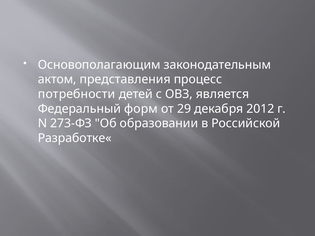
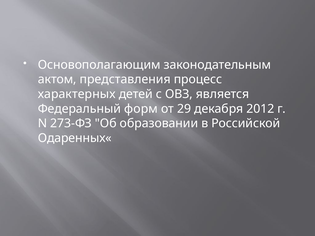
потребности: потребности -> характерных
Разработке«: Разработке« -> Одаренных«
